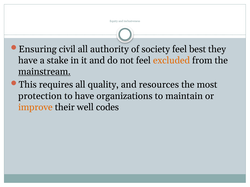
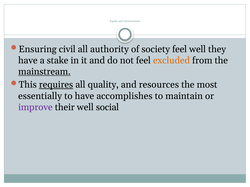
feel best: best -> well
requires underline: none -> present
protection: protection -> essentially
organizations: organizations -> accomplishes
improve colour: orange -> purple
codes: codes -> social
